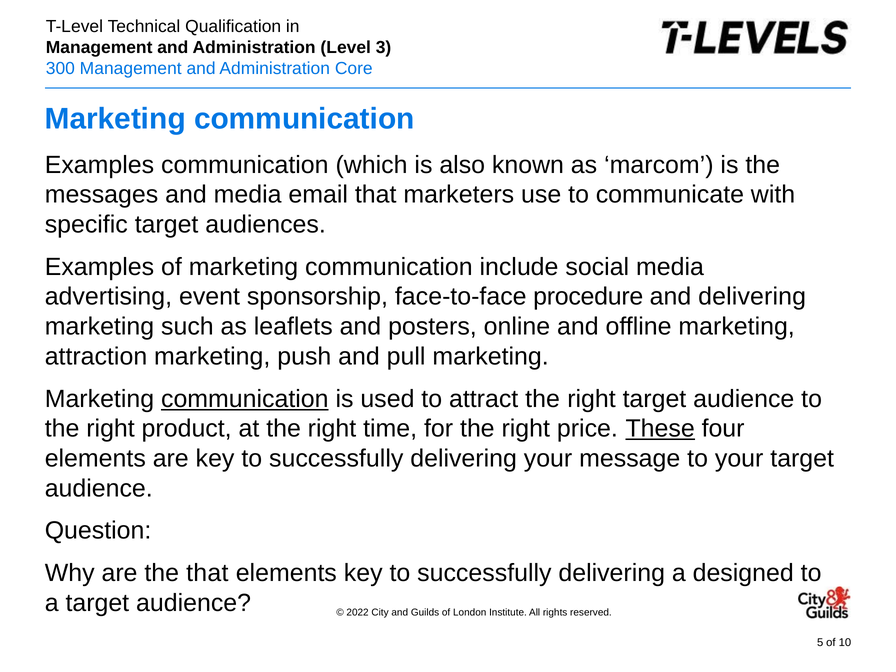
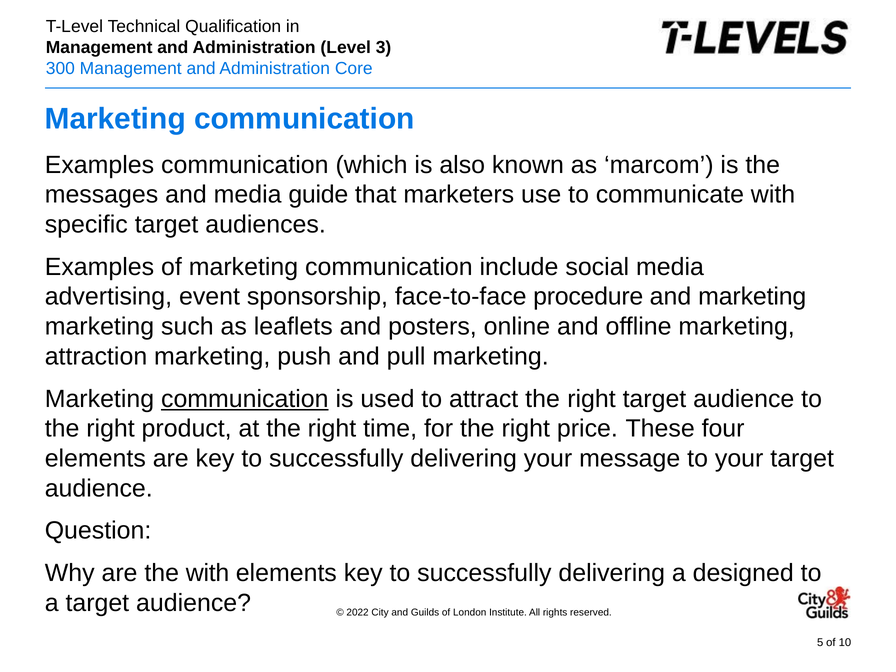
email: email -> guide
and delivering: delivering -> marketing
These underline: present -> none
the that: that -> with
